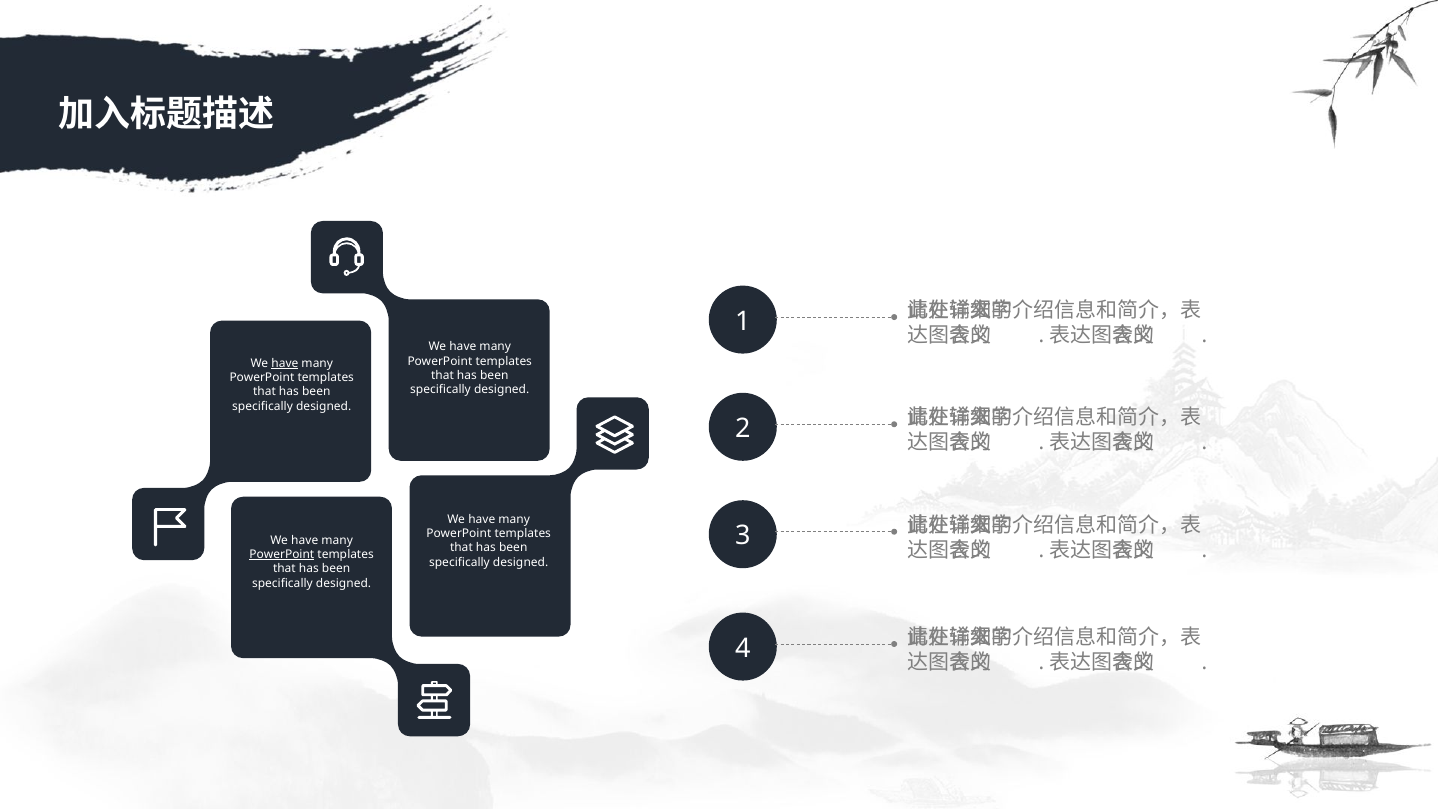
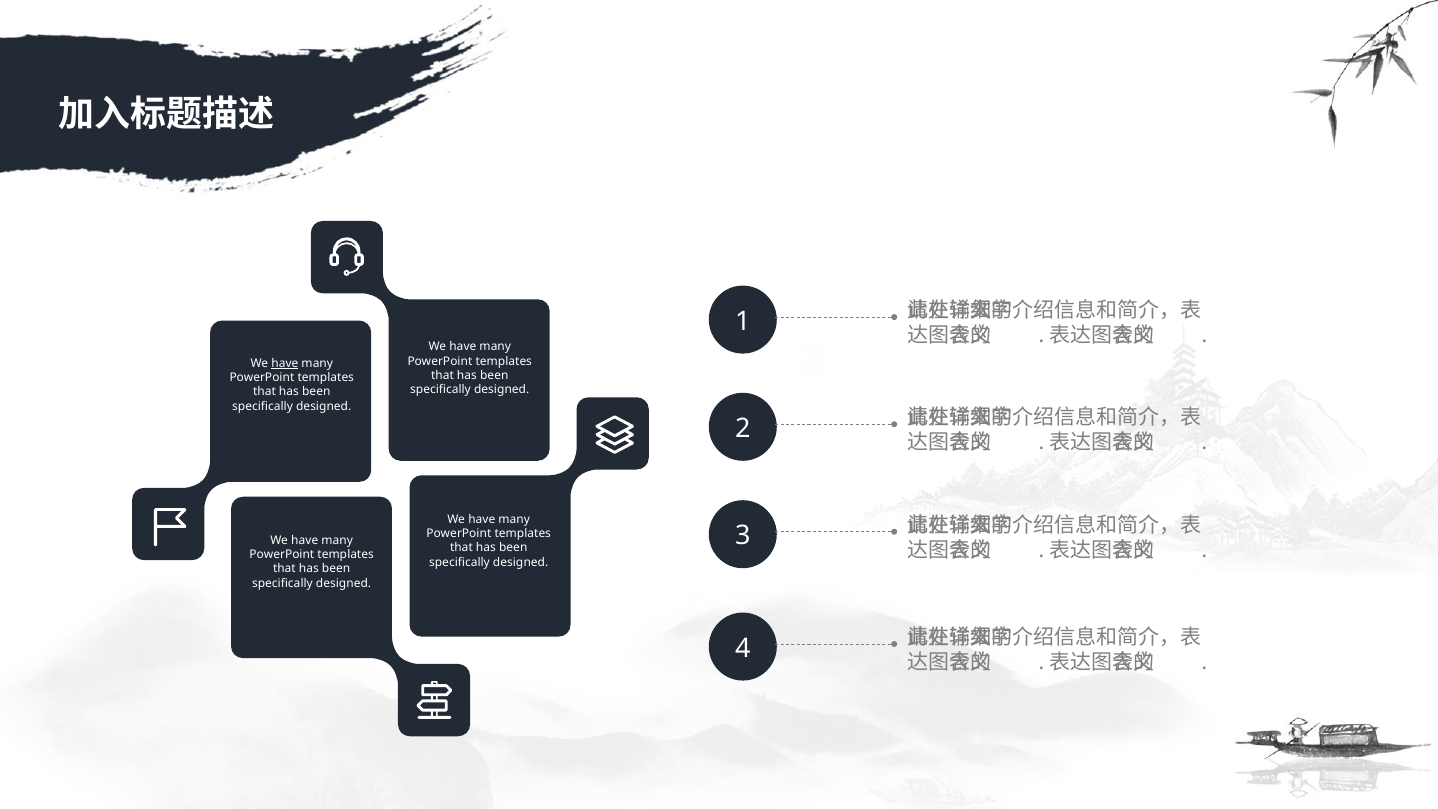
PowerPoint at (282, 555) underline: present -> none
